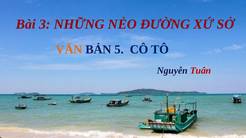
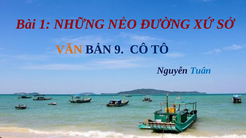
3: 3 -> 1
5: 5 -> 9
Tuân colour: red -> blue
